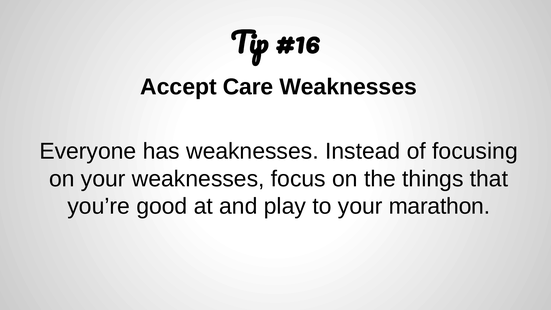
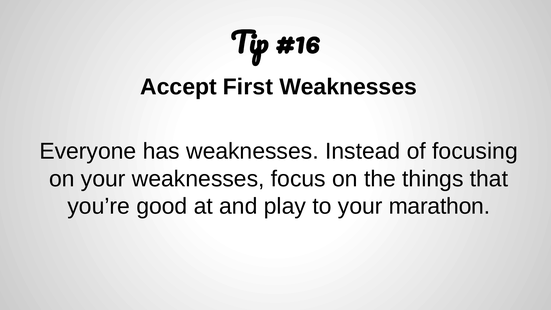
Care: Care -> First
